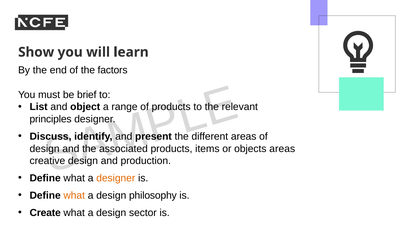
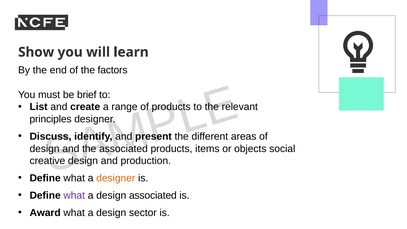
object: object -> create
objects areas: areas -> social
what at (74, 195) colour: orange -> purple
design philosophy: philosophy -> associated
Create: Create -> Award
